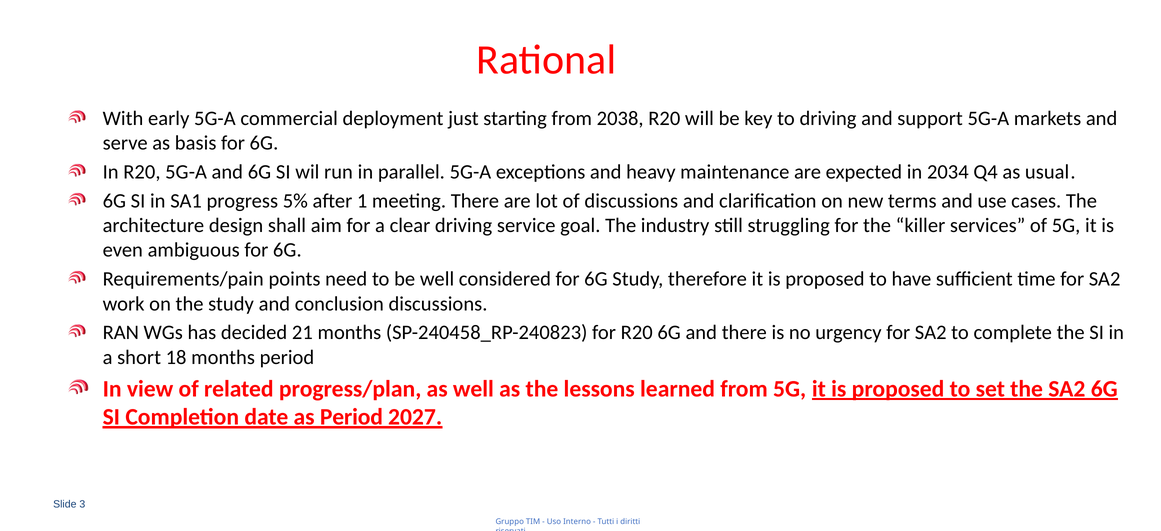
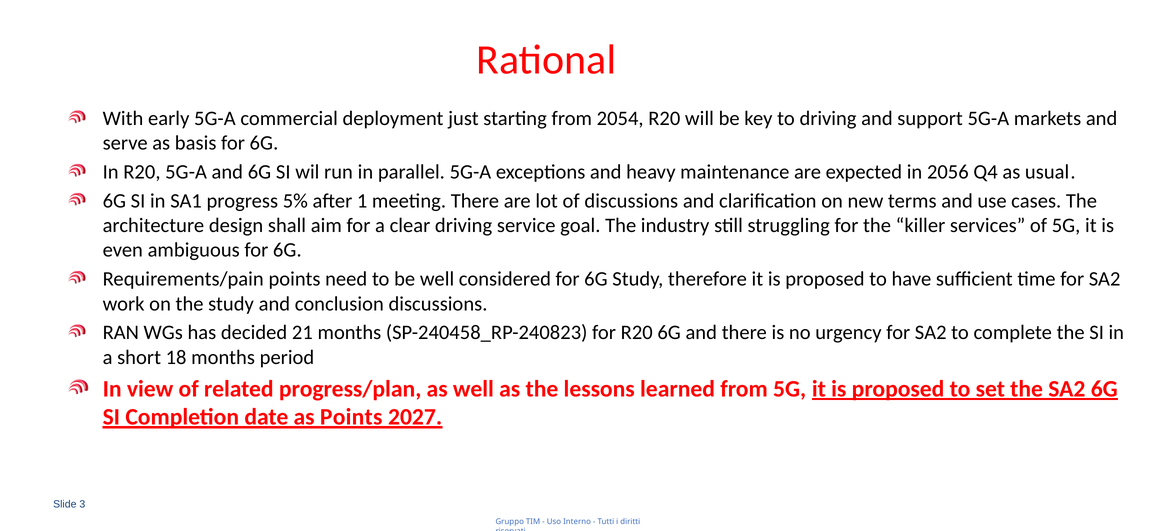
2038: 2038 -> 2054
2034: 2034 -> 2056
as Period: Period -> Points
